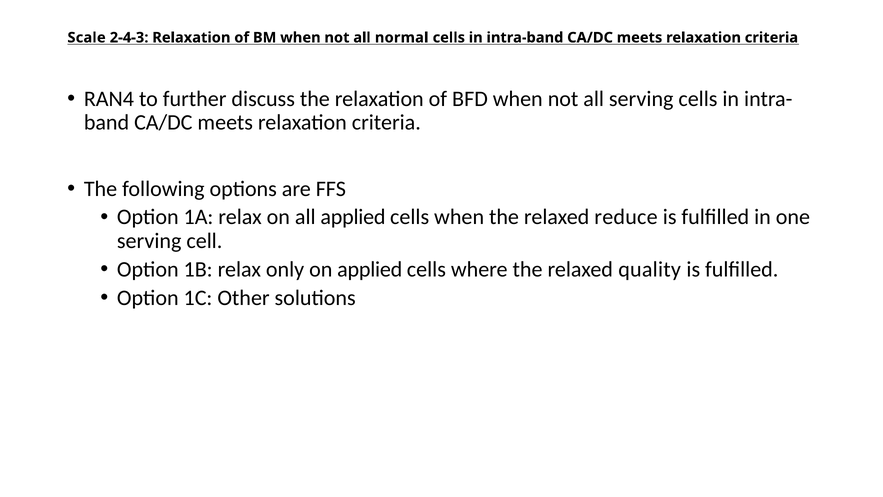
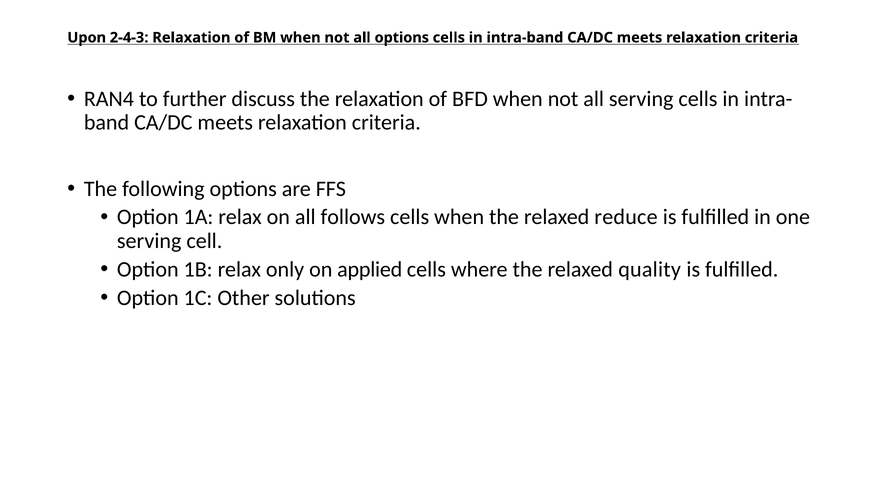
Scale: Scale -> Upon
all normal: normal -> options
all applied: applied -> follows
